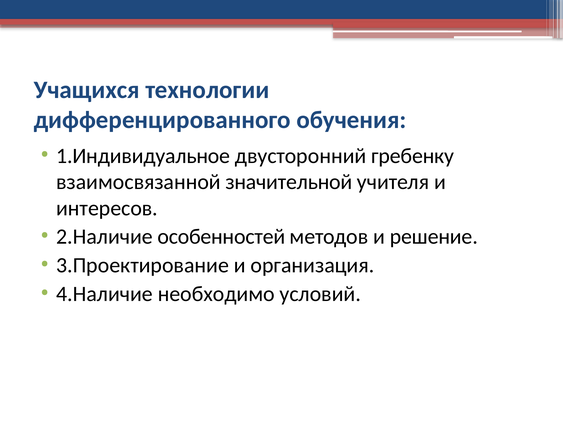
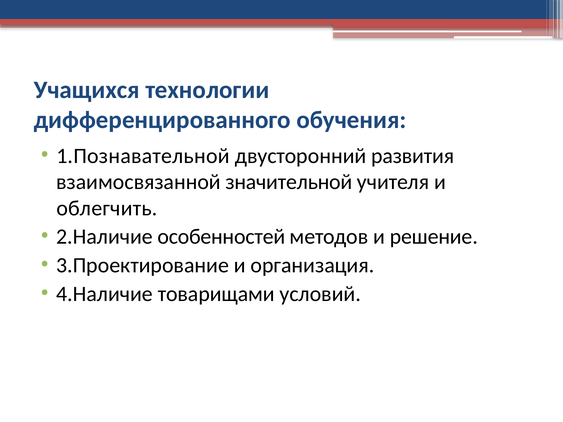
1.Индивидуальное: 1.Индивидуальное -> 1.Познавательной
гребенку: гребенку -> развития
интересов: интересов -> облегчить
необходимо: необходимо -> товарищами
